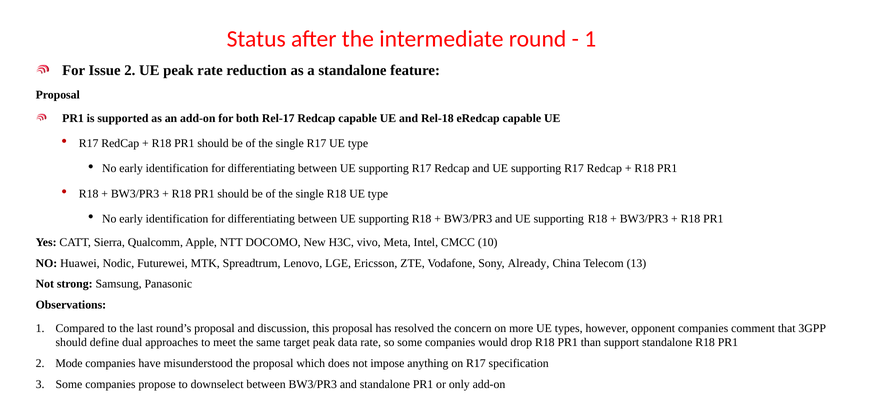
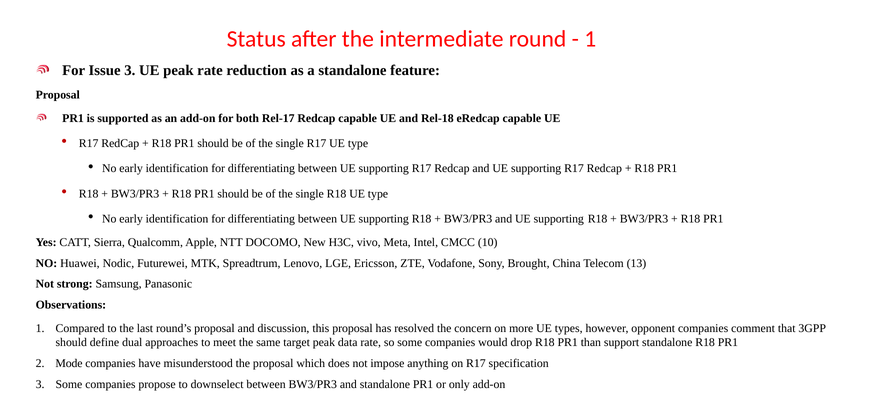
Issue 2: 2 -> 3
Already: Already -> Brought
